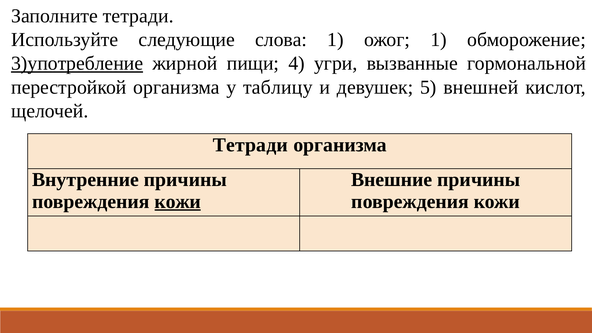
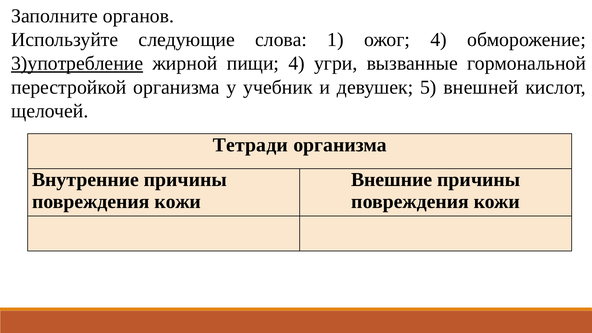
Заполните тетради: тетради -> органов
ожог 1: 1 -> 4
таблицу: таблицу -> учебник
кожи at (178, 202) underline: present -> none
